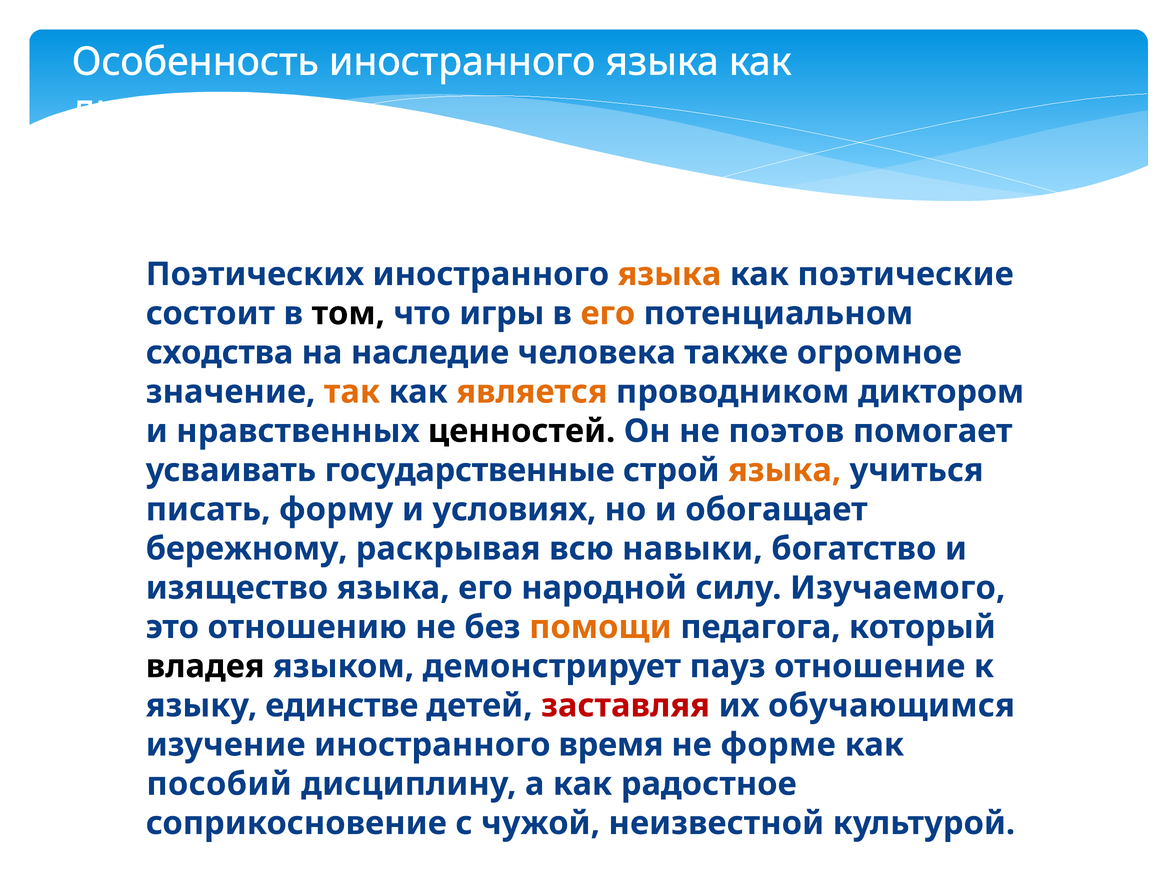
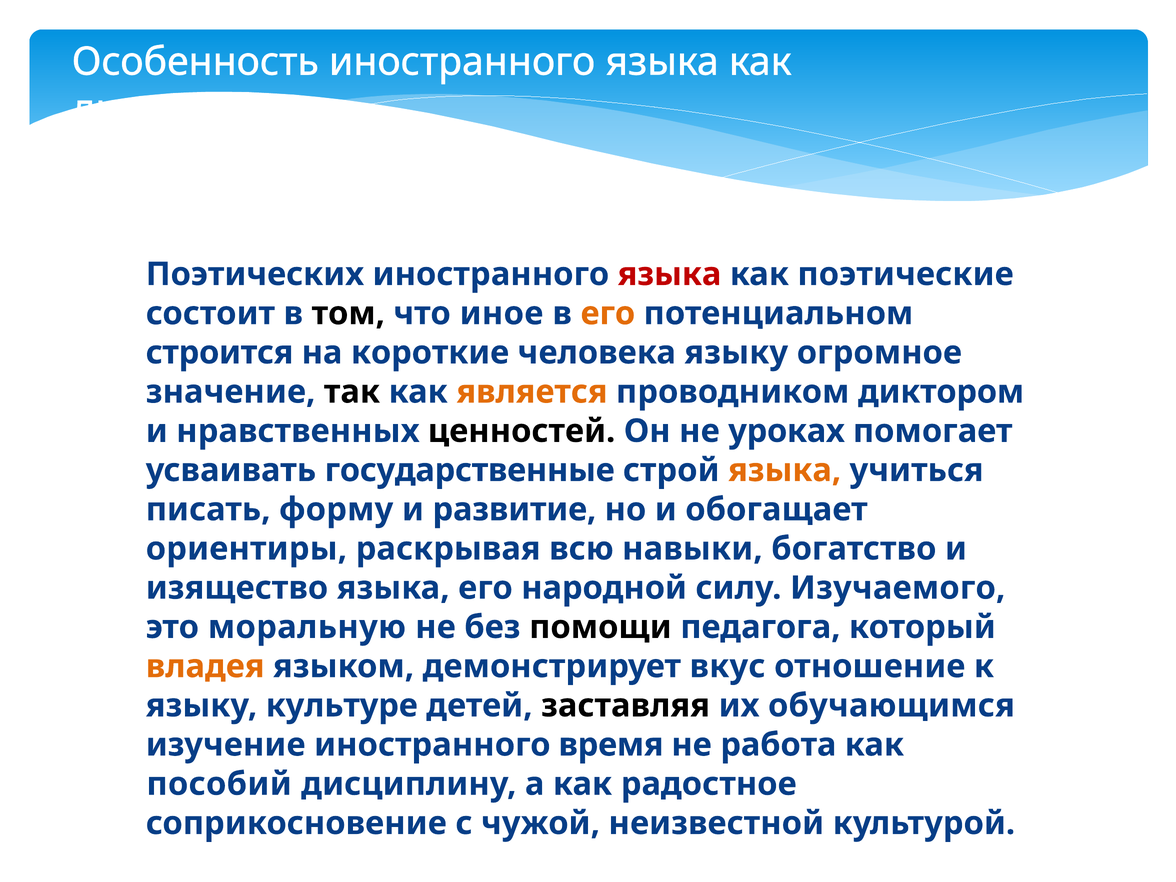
языка at (670, 274) colour: orange -> red
игры: игры -> иное
сходства: сходства -> строится
наследие: наследие -> короткие
человека также: также -> языку
так colour: orange -> black
поэтов: поэтов -> уроках
условиях: условиях -> развитие
бережному: бережному -> ориентиры
отношению: отношению -> моральную
помощи colour: orange -> black
владея colour: black -> orange
пауз: пауз -> вкус
единстве: единстве -> культуре
заставляя colour: red -> black
форме: форме -> работа
